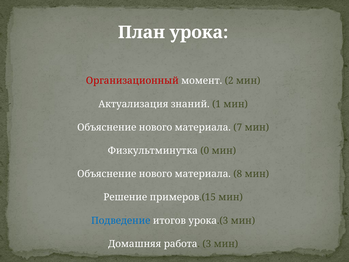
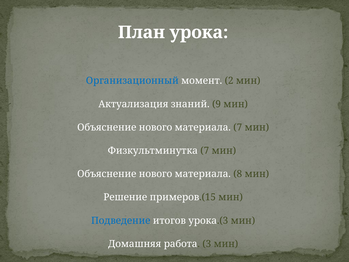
Организационный colour: red -> blue
1: 1 -> 9
Физкультминутка 0: 0 -> 7
